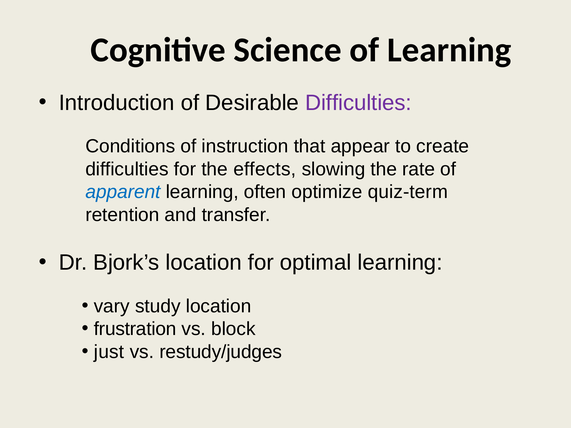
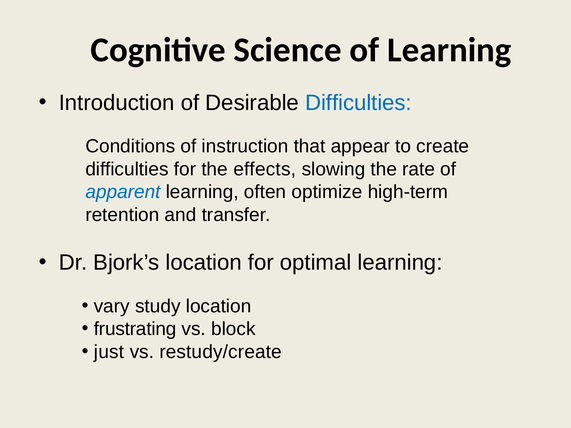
Difficulties at (358, 103) colour: purple -> blue
quiz-term: quiz-term -> high-term
frustration: frustration -> frustrating
restudy/judges: restudy/judges -> restudy/create
